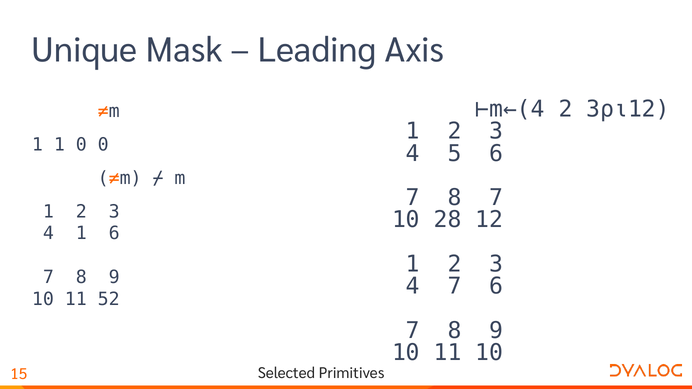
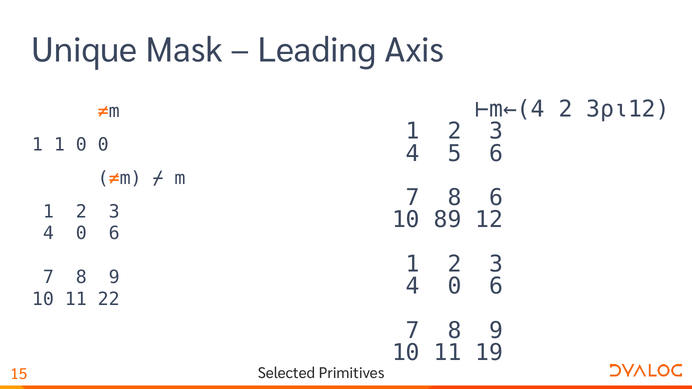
8 7: 7 -> 6
28: 28 -> 89
1 at (81, 234): 1 -> 0
7 at (455, 286): 7 -> 0
52: 52 -> 22
11 10: 10 -> 19
